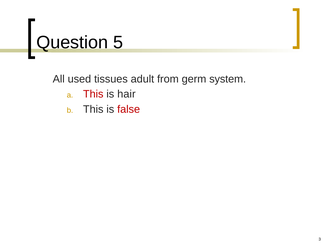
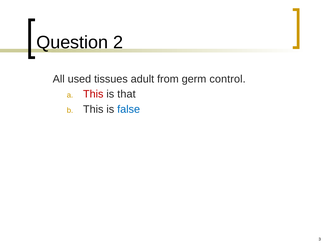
5: 5 -> 2
system: system -> control
hair: hair -> that
false colour: red -> blue
